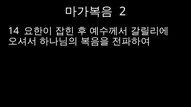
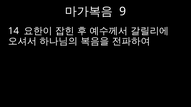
2: 2 -> 9
